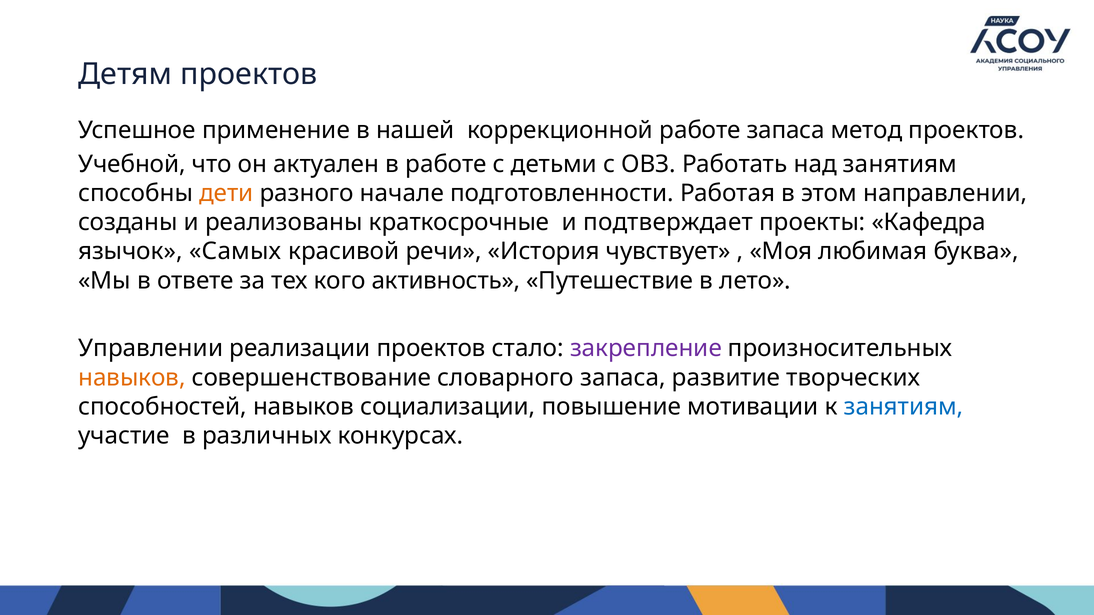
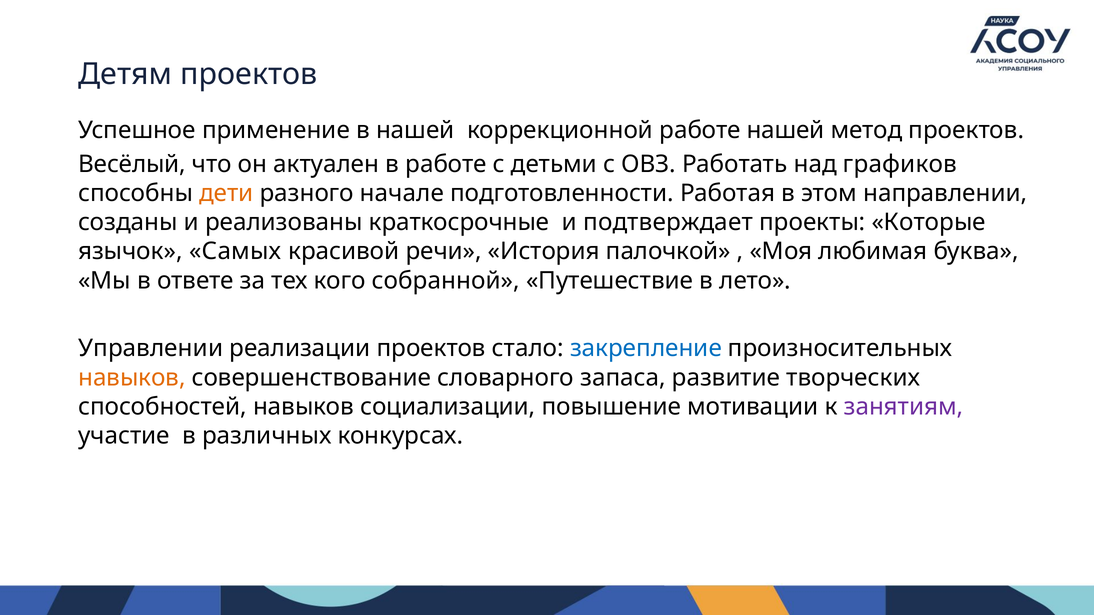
работе запаса: запаса -> нашей
Учебной: Учебной -> Весёлый
над занятиям: занятиям -> графиков
Кафедра: Кафедра -> Которые
чувствует: чувствует -> палочкой
активность: активность -> собранной
закрепление colour: purple -> blue
занятиям at (904, 407) colour: blue -> purple
